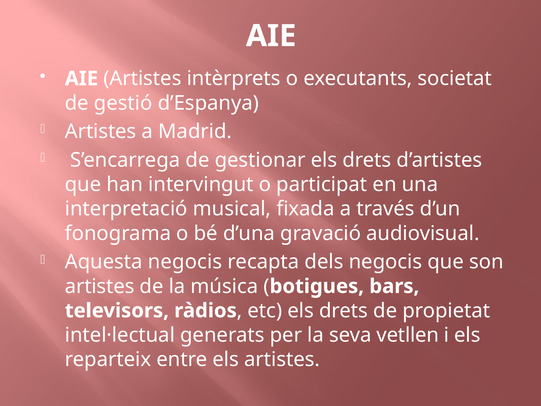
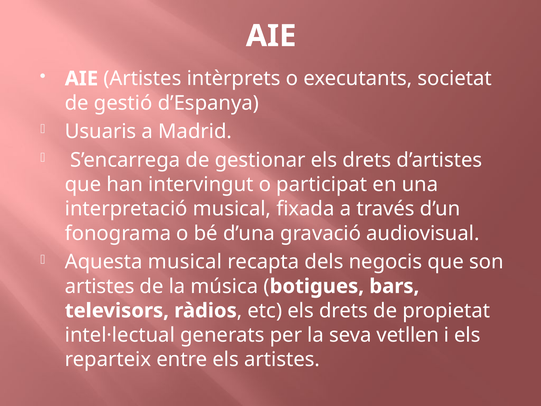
Artistes at (101, 131): Artistes -> Usuaris
Aquesta negocis: negocis -> musical
